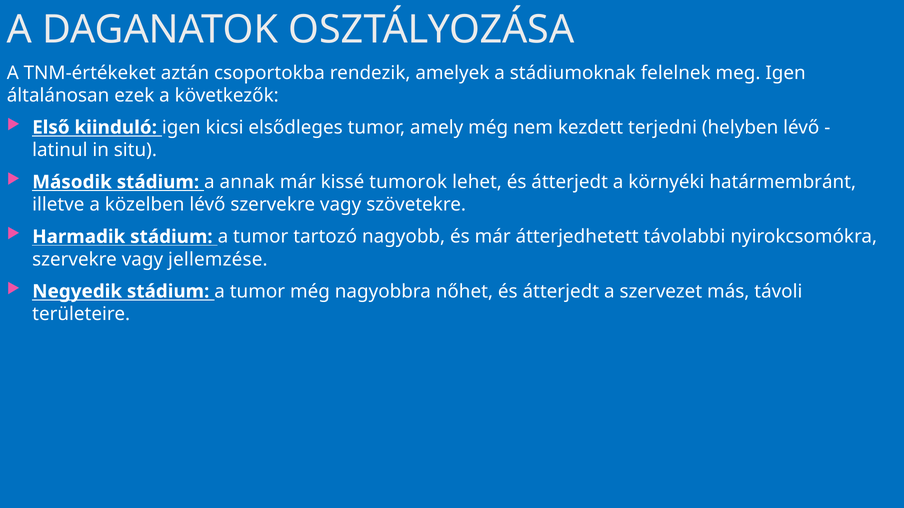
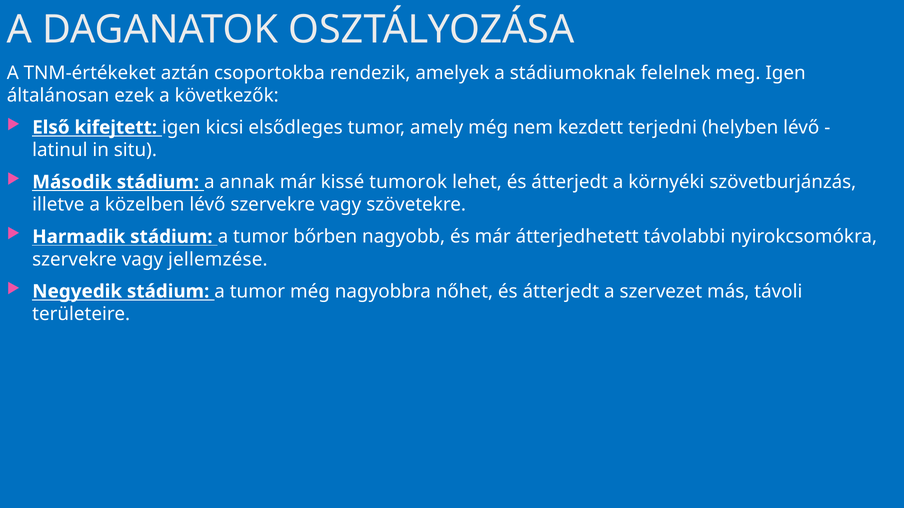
kiinduló: kiinduló -> kifejtett
határmembránt: határmembránt -> szövetburjánzás
tartozó: tartozó -> bőrben
